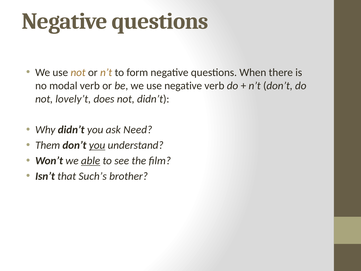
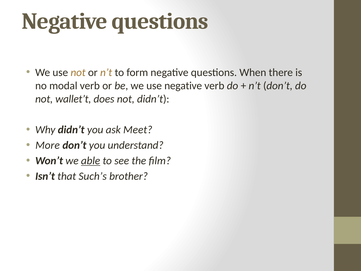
lovely’t: lovely’t -> wallet’t
Need: Need -> Meet
Them: Them -> More
you at (97, 145) underline: present -> none
